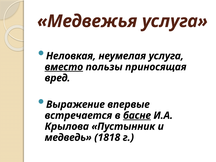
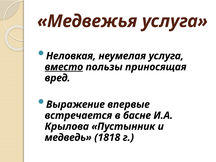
басне underline: present -> none
